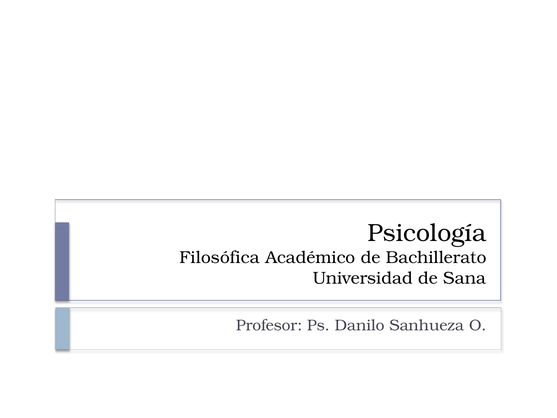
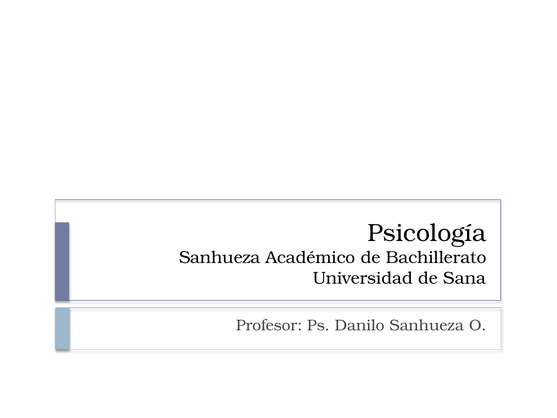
Filosófica at (220, 258): Filosófica -> Sanhueza
